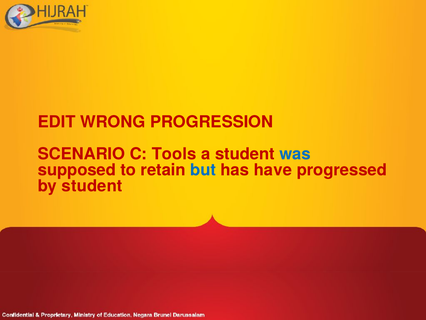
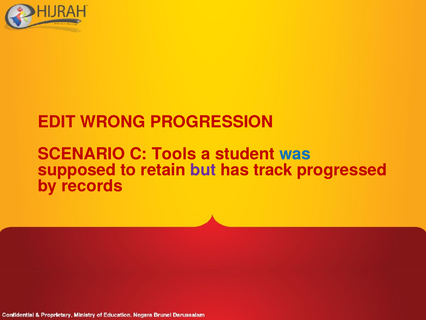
but colour: blue -> purple
have: have -> track
by student: student -> records
